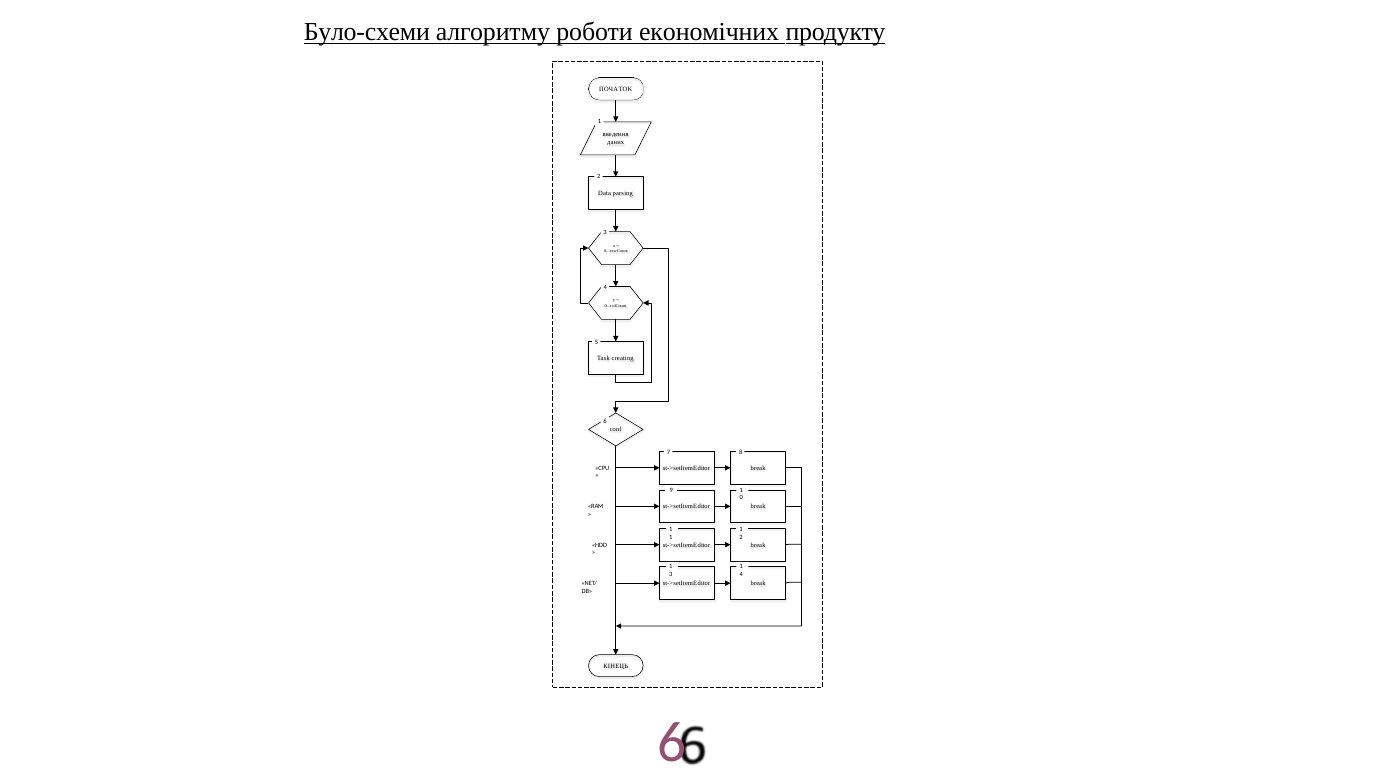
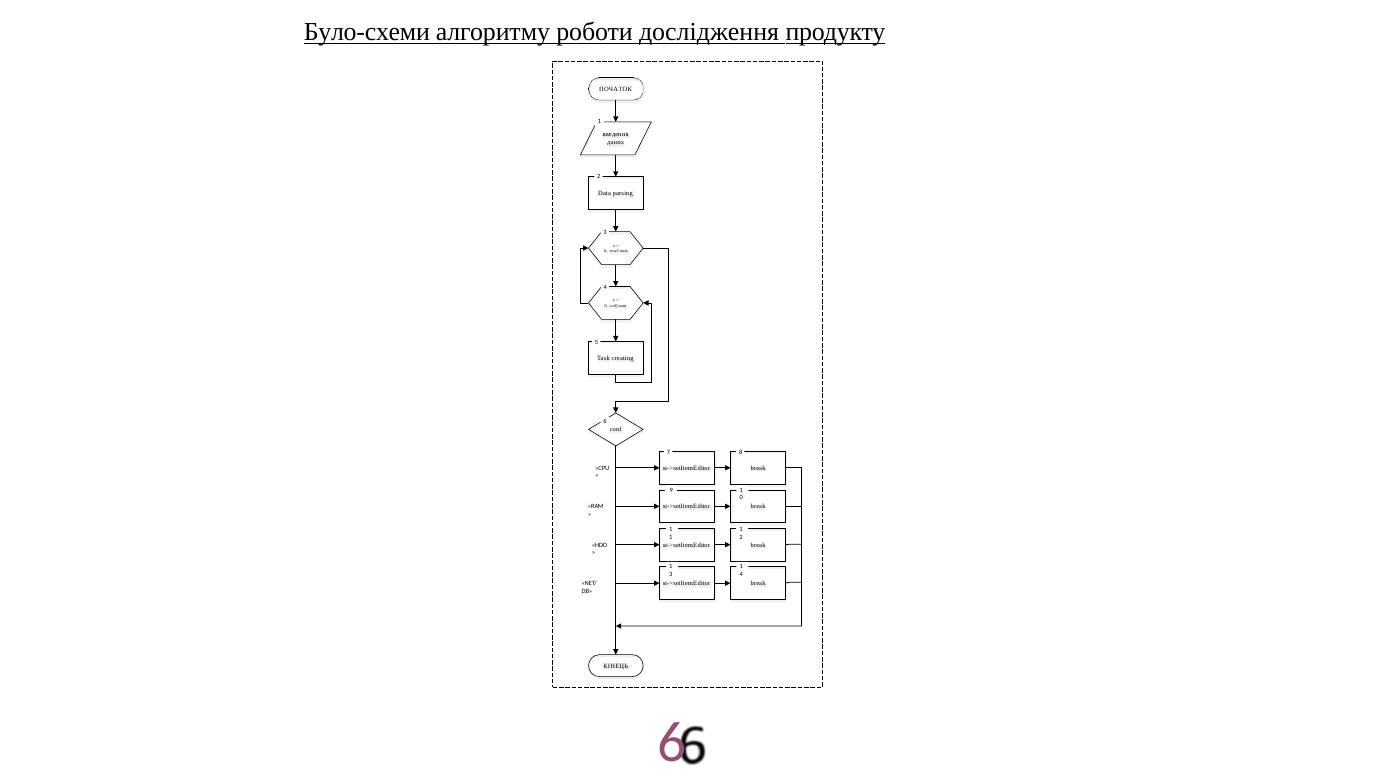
економічних: економічних -> дослідження
